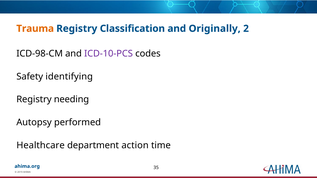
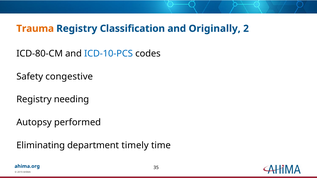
ICD-98-CM: ICD-98-CM -> ICD-80-CM
ICD-10-PCS colour: purple -> blue
identifying: identifying -> congestive
Healthcare: Healthcare -> Eliminating
action: action -> timely
